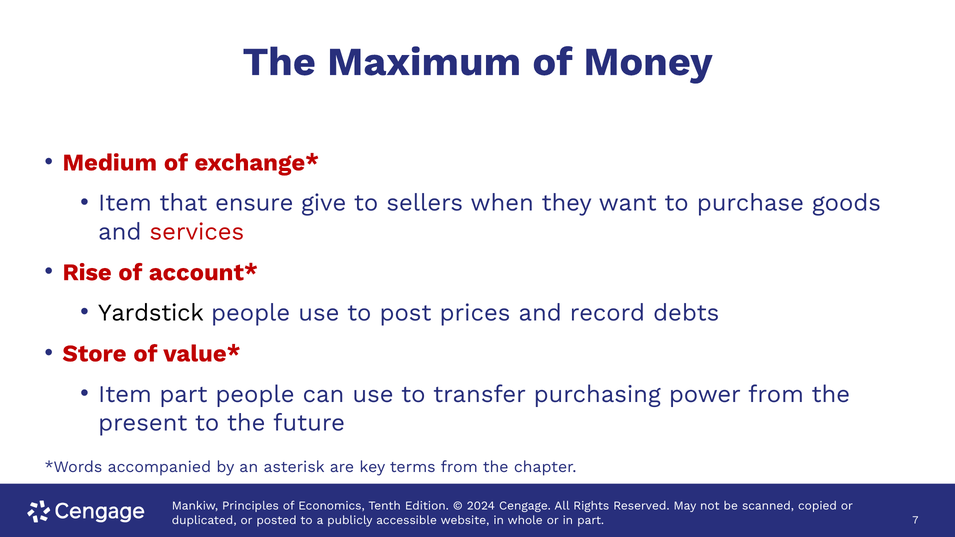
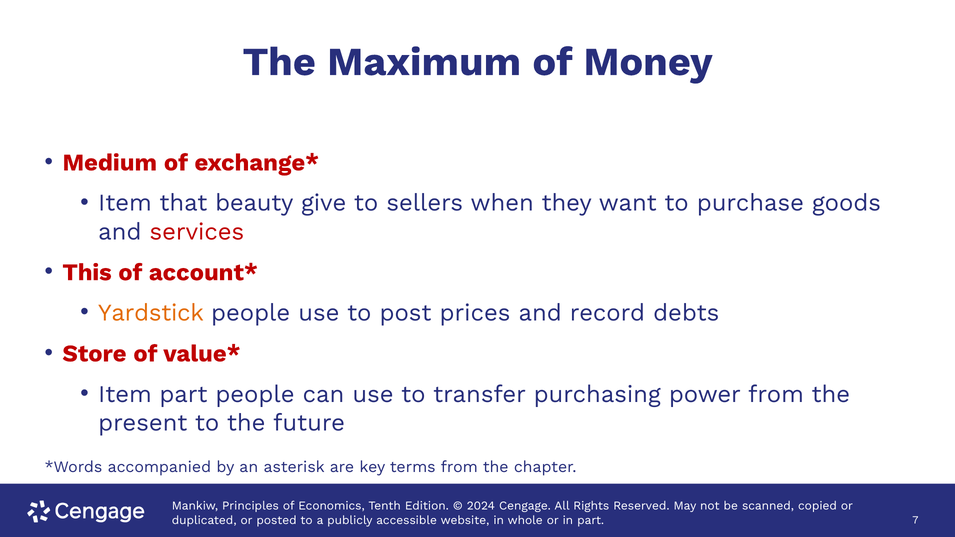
ensure: ensure -> beauty
Rise: Rise -> This
Yardstick colour: black -> orange
